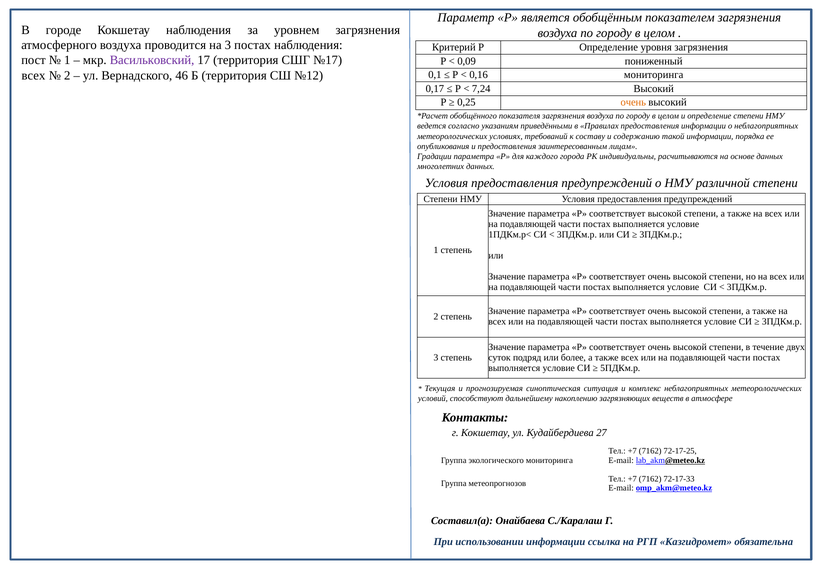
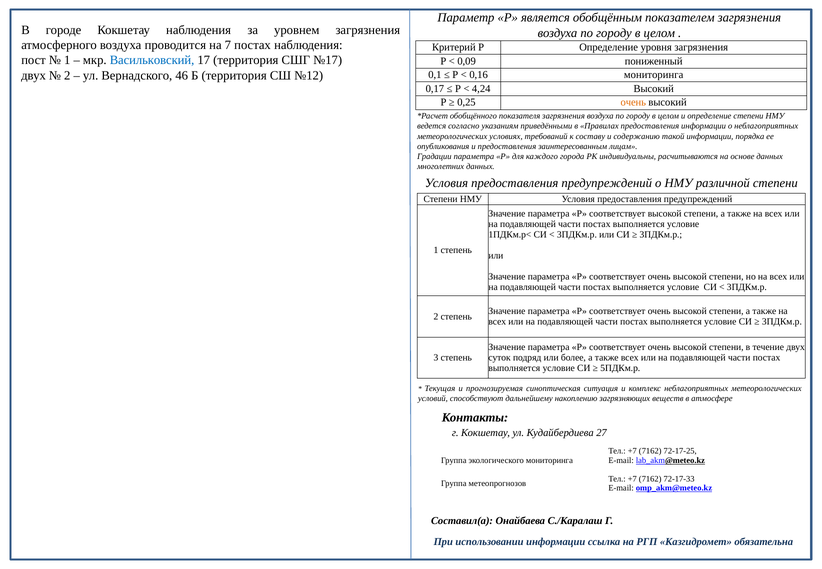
на 3: 3 -> 7
Васильковский colour: purple -> blue
всех at (33, 75): всех -> двух
7,24: 7,24 -> 4,24
